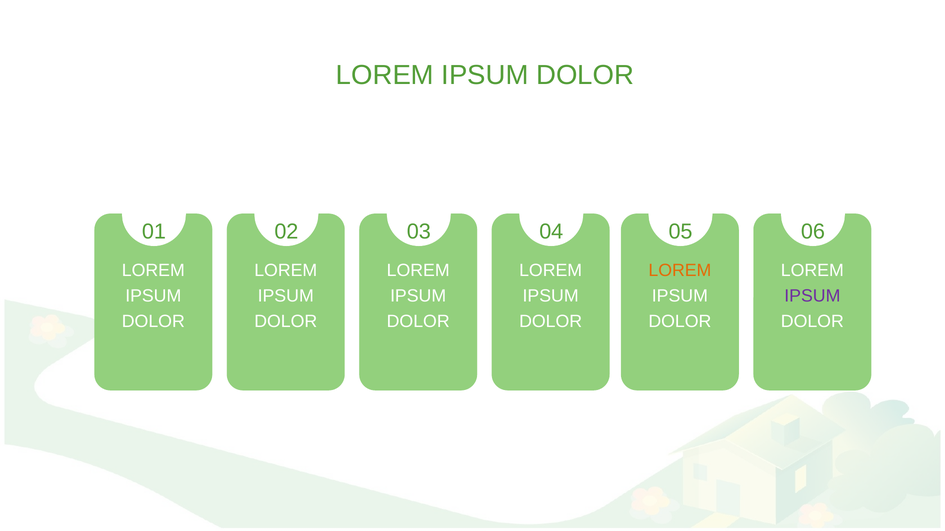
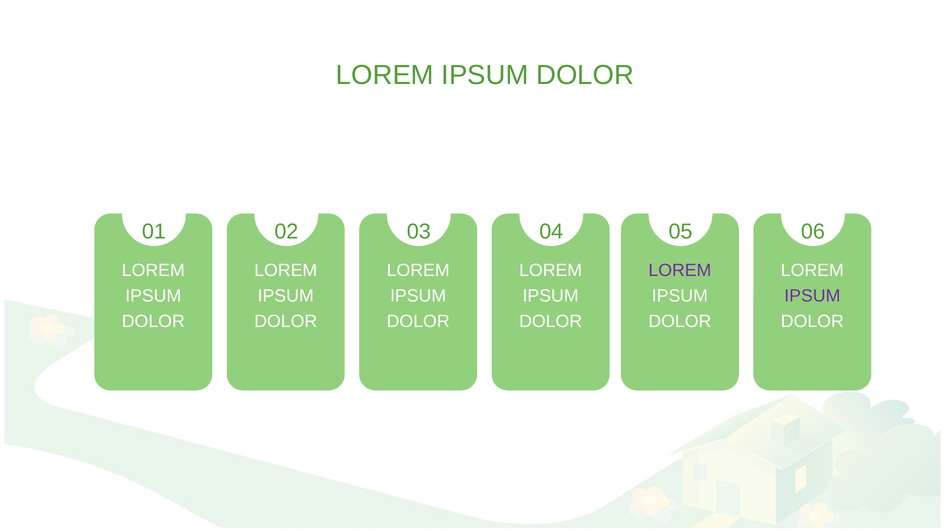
LOREM at (680, 271) colour: orange -> purple
